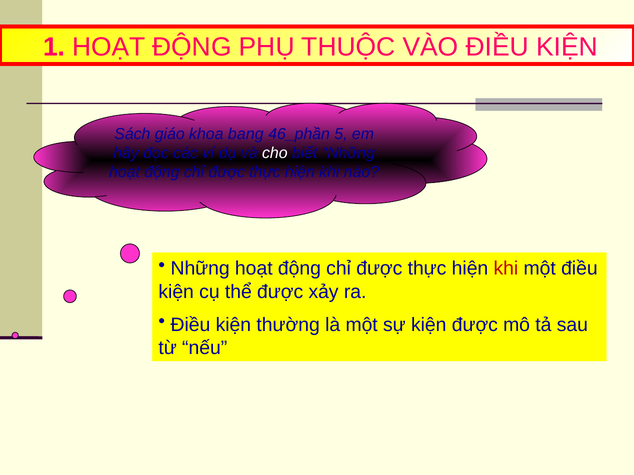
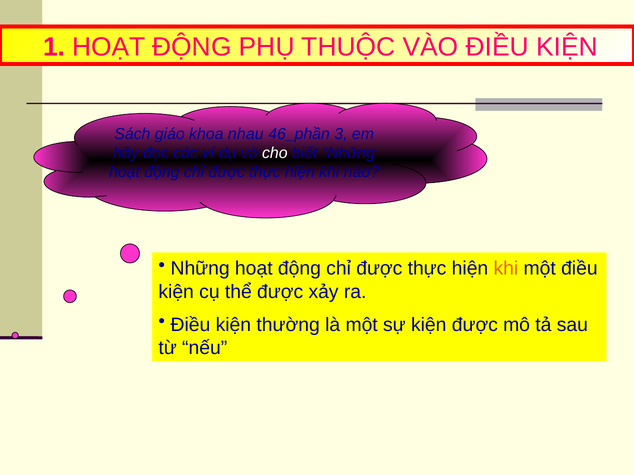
bang: bang -> nhau
5: 5 -> 3
khi at (506, 269) colour: red -> orange
